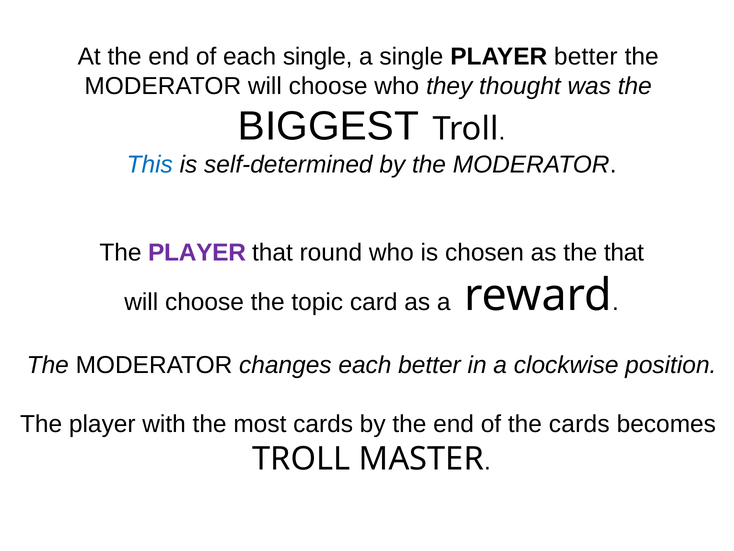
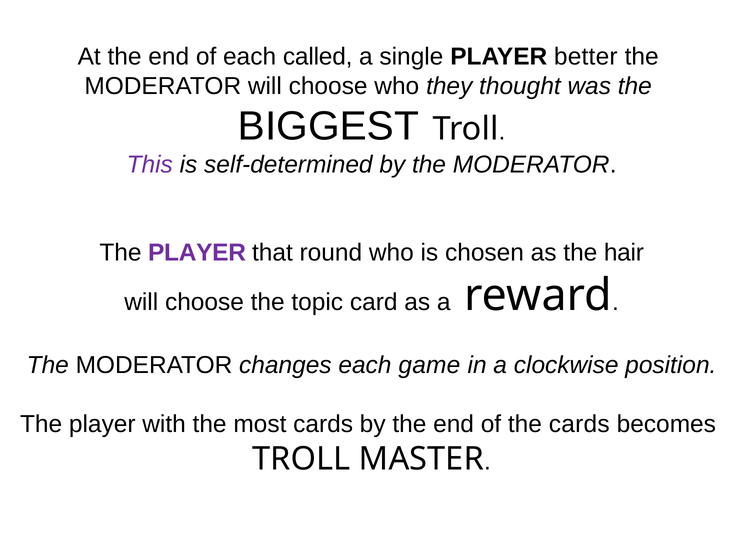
each single: single -> called
This colour: blue -> purple
the that: that -> hair
each better: better -> game
